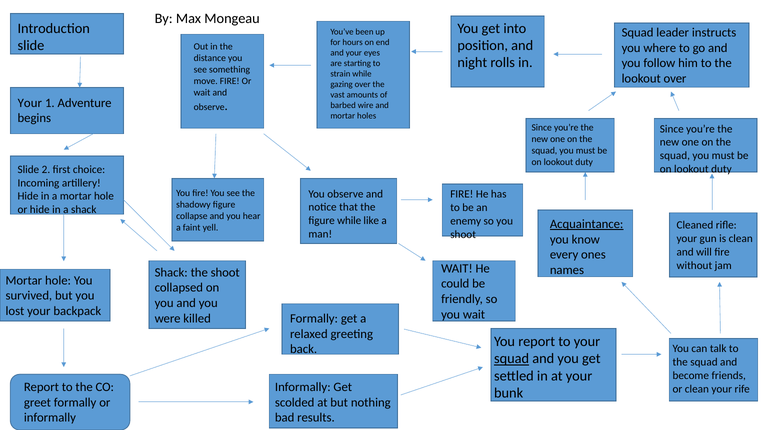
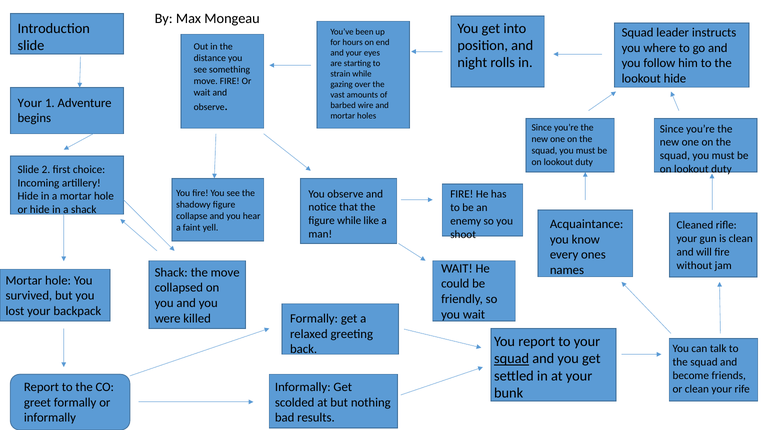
lookout over: over -> hide
Acquaintance underline: present -> none
the shoot: shoot -> move
